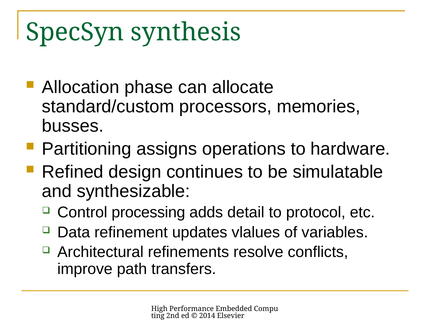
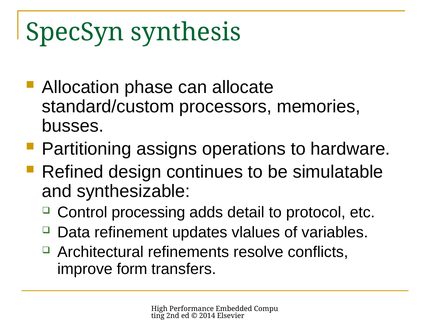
path: path -> form
